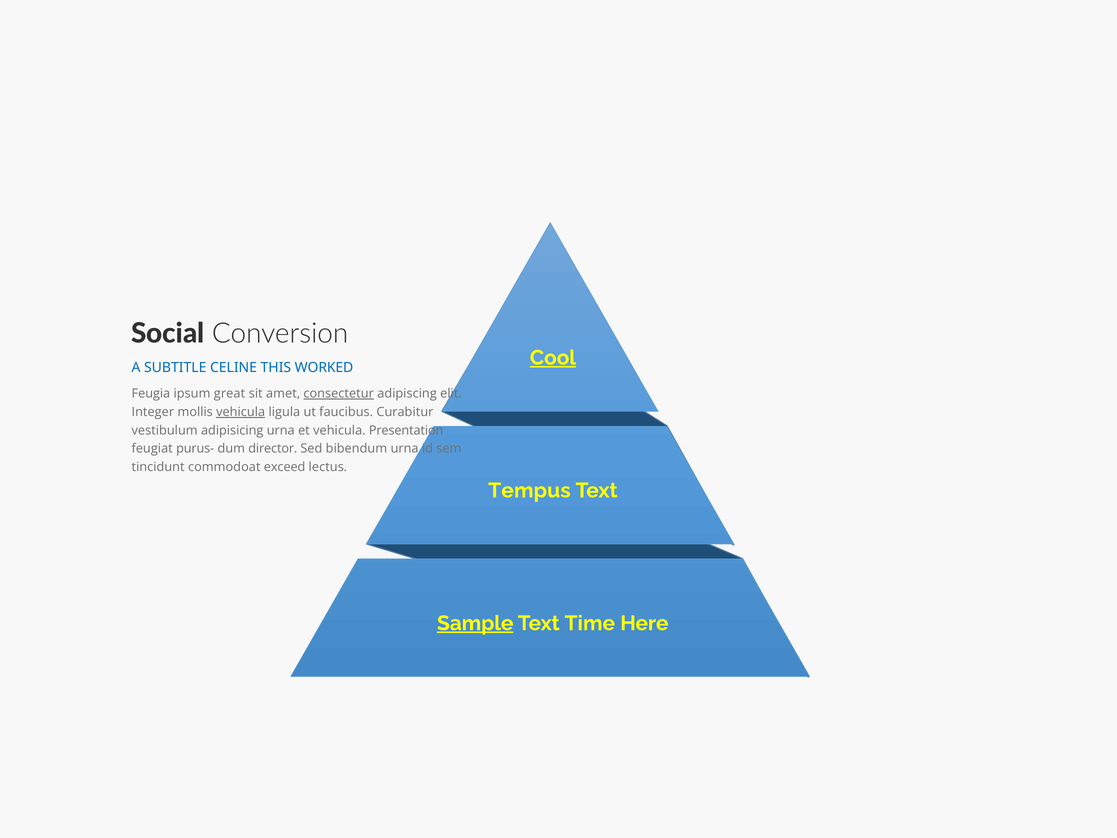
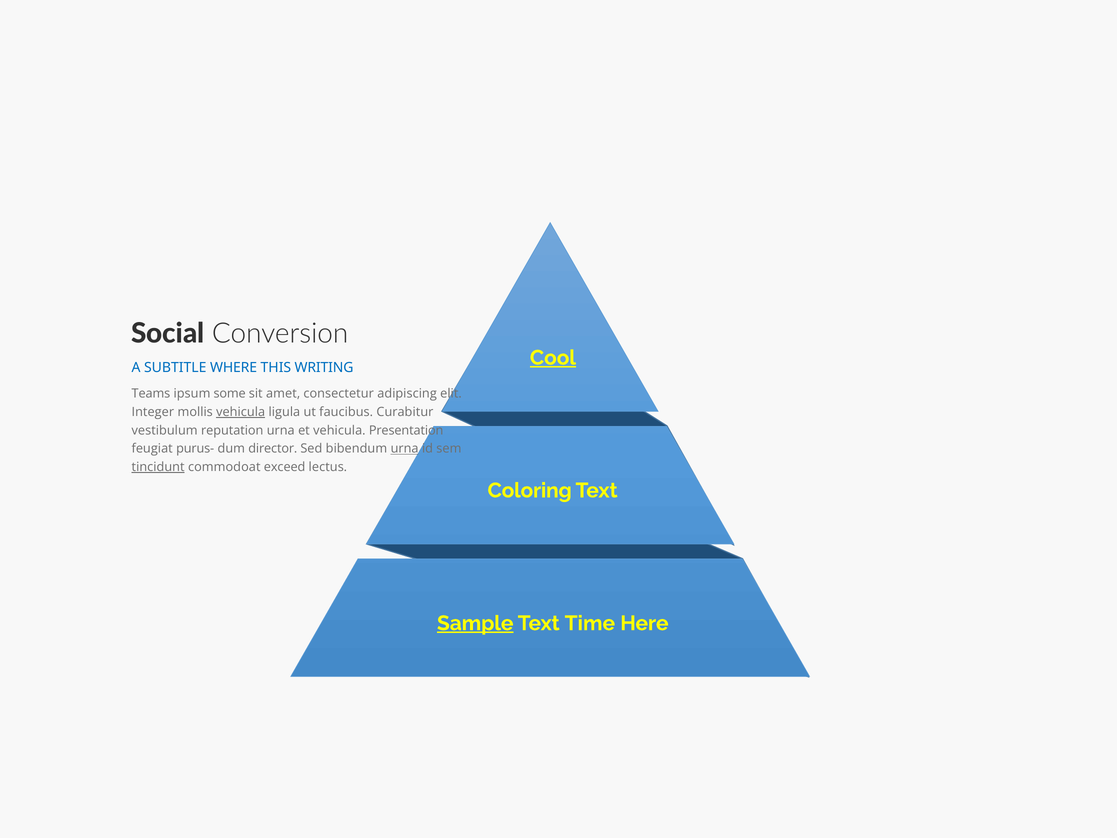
CELINE: CELINE -> WHERE
WORKED: WORKED -> WRITING
Feugia: Feugia -> Teams
great: great -> some
consectetur underline: present -> none
adipisicing: adipisicing -> reputation
urna at (405, 449) underline: none -> present
tincidunt underline: none -> present
Tempus: Tempus -> Coloring
